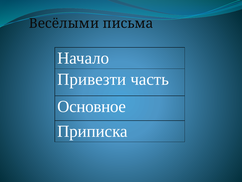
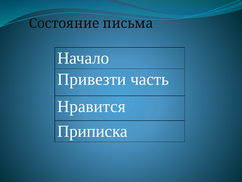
Весёлыми: Весёлыми -> Состояние
Основное: Основное -> Нравится
